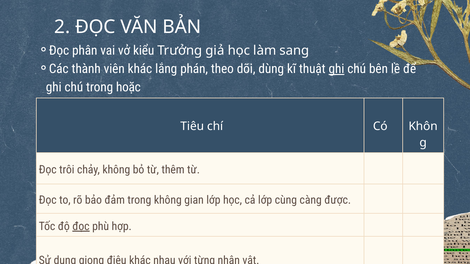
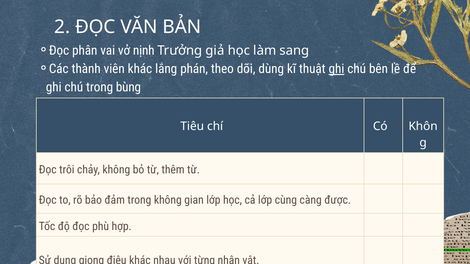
kiểu: kiểu -> nịnh
hoặc: hoặc -> bùng
đọc at (81, 227) underline: present -> none
